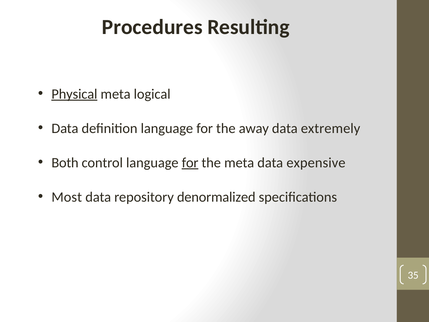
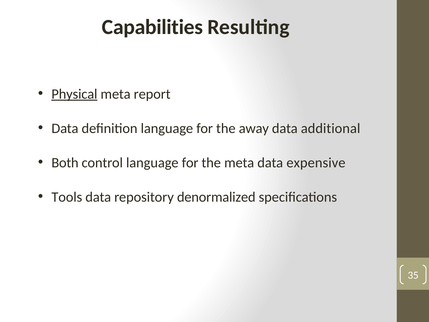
Procedures: Procedures -> Capabilities
logical: logical -> report
extremely: extremely -> additional
for at (190, 163) underline: present -> none
Most: Most -> Tools
